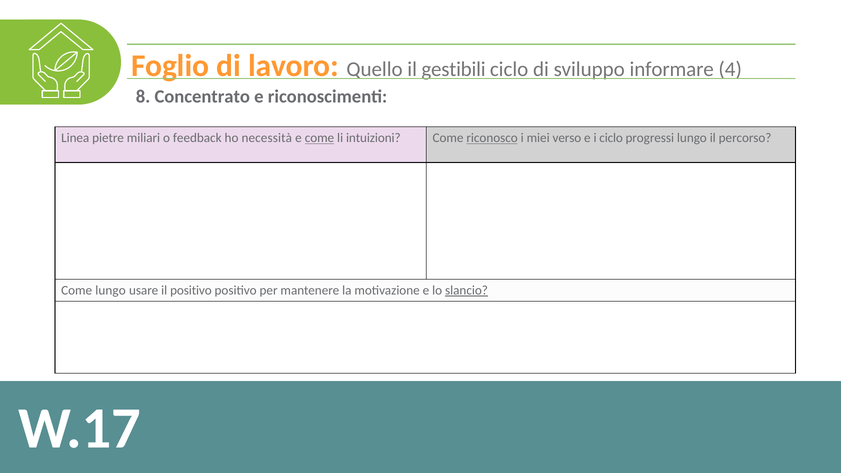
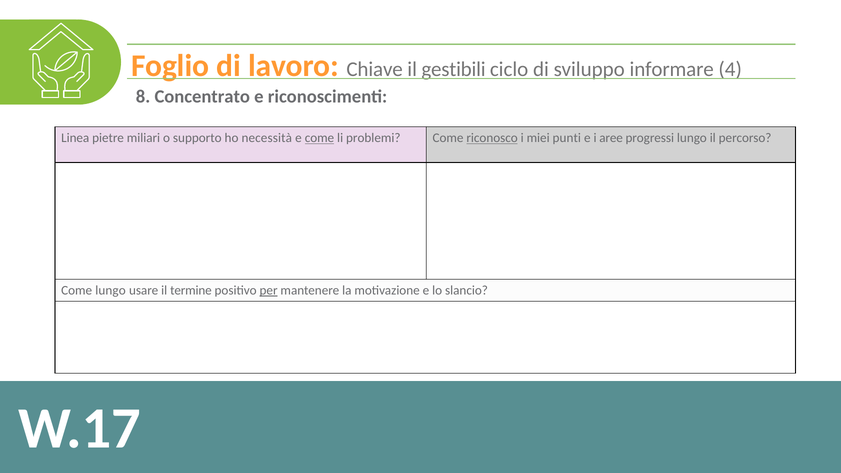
Quello: Quello -> Chiave
feedback: feedback -> supporto
intuizioni: intuizioni -> problemi
verso: verso -> punti
i ciclo: ciclo -> aree
il positivo: positivo -> termine
per underline: none -> present
slancio underline: present -> none
